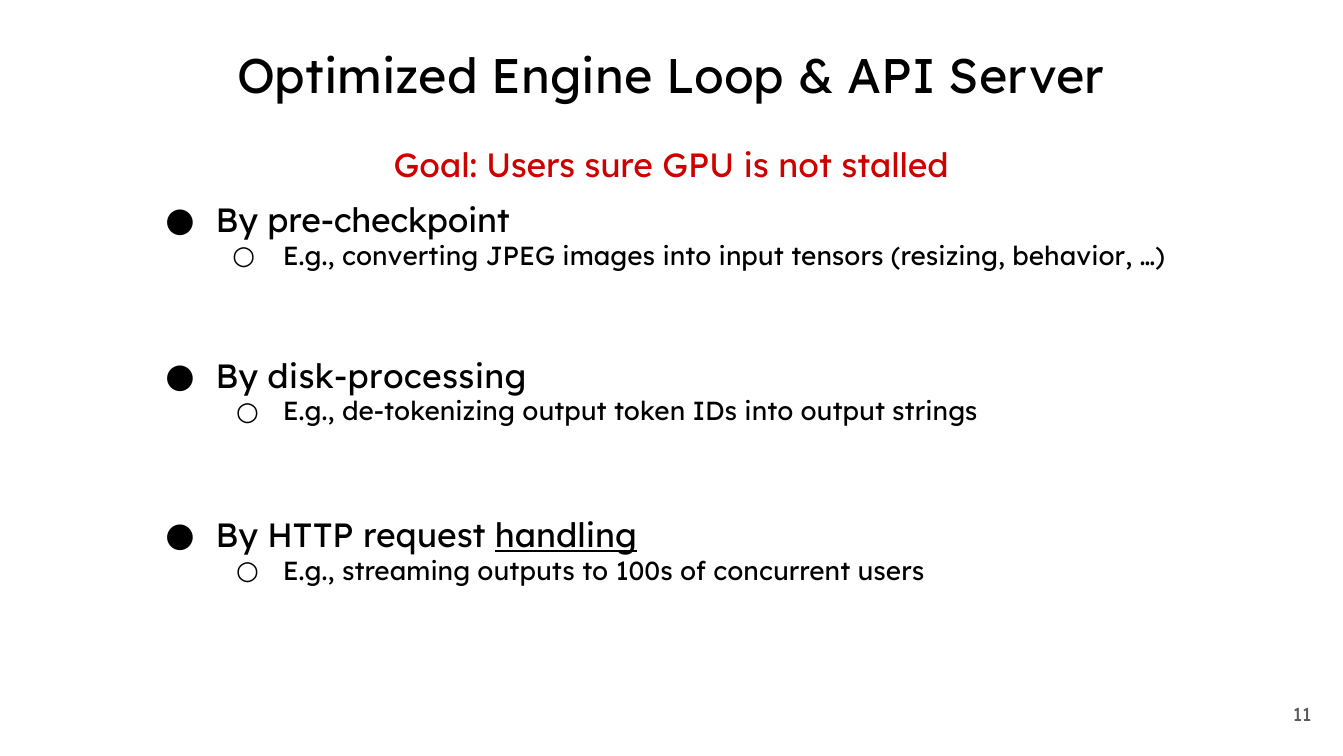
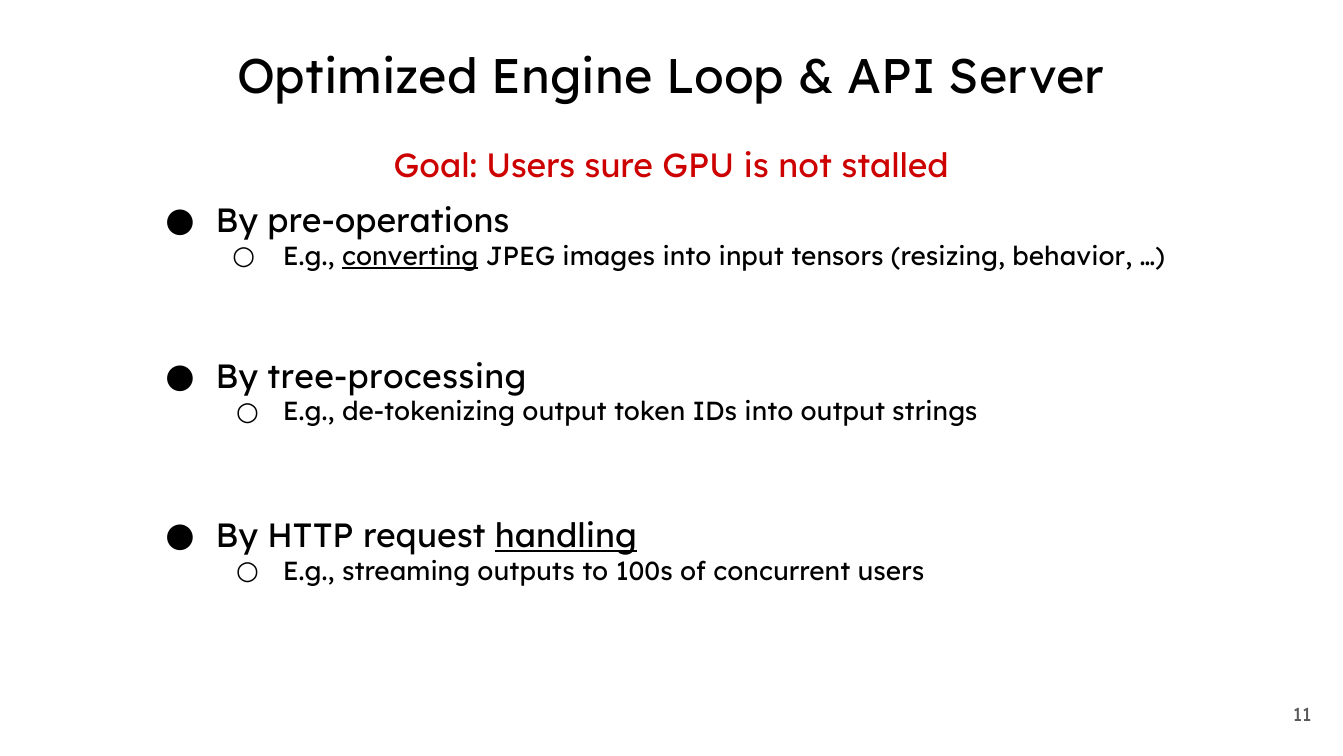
pre-checkpoint: pre-checkpoint -> pre-operations
converting underline: none -> present
disk-processing: disk-processing -> tree-processing
